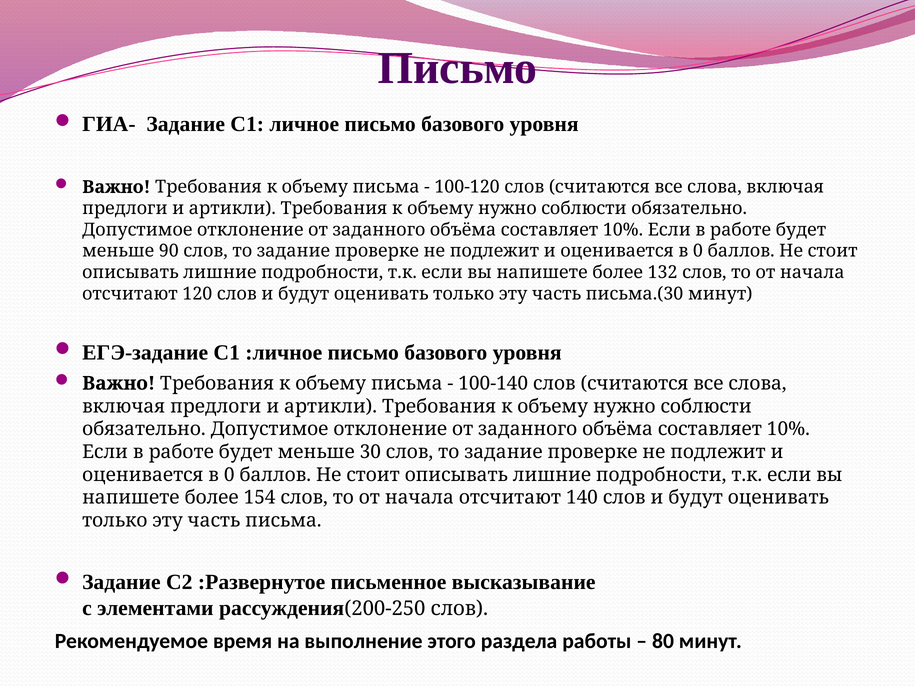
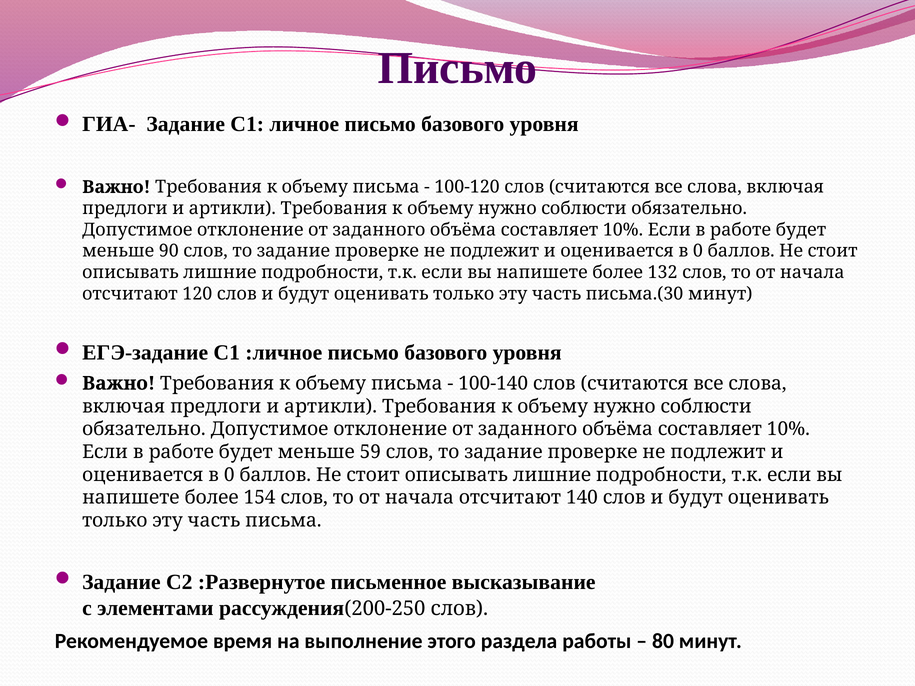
30: 30 -> 59
